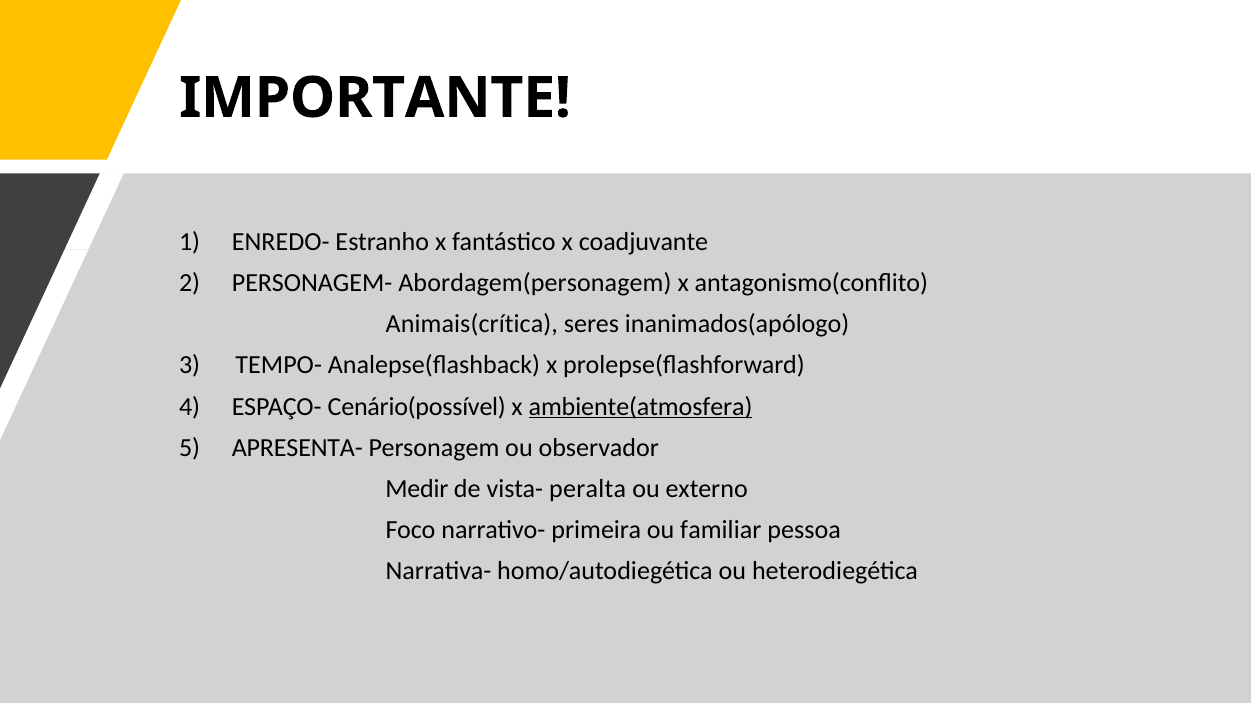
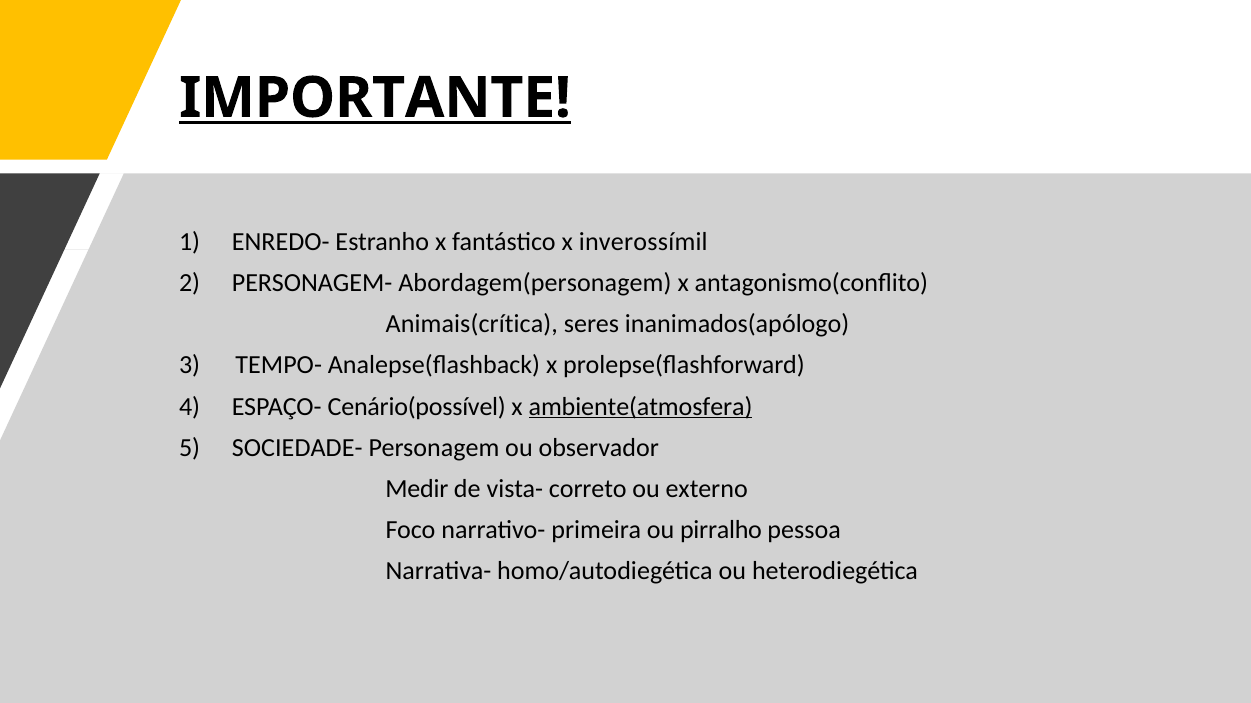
IMPORTANTE underline: none -> present
coadjuvante: coadjuvante -> inverossímil
APRESENTA-: APRESENTA- -> SOCIEDADE-
peralta: peralta -> correto
familiar: familiar -> pirralho
